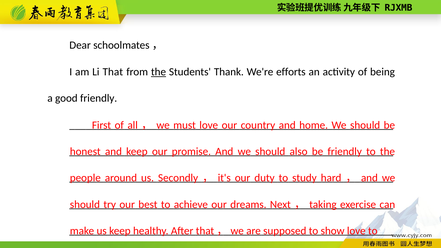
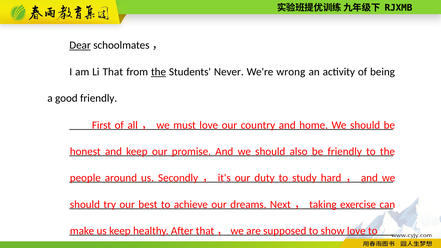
Dear underline: none -> present
Thank: Thank -> Never
efforts: efforts -> wrong
